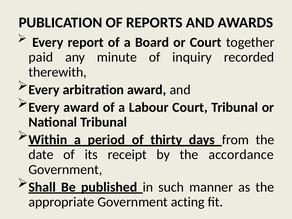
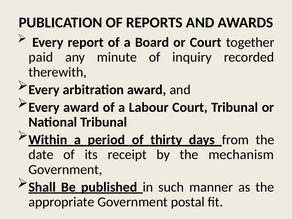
accordance: accordance -> mechanism
acting: acting -> postal
